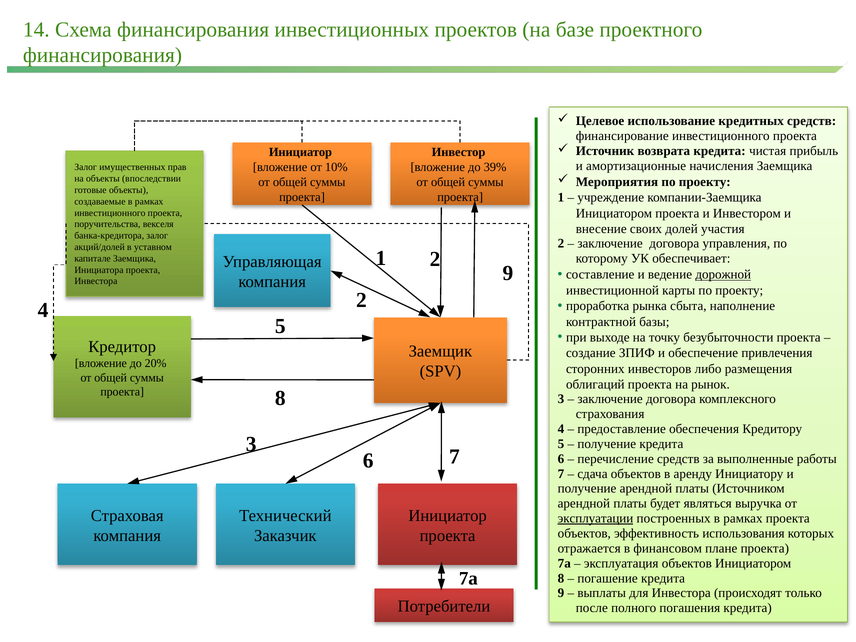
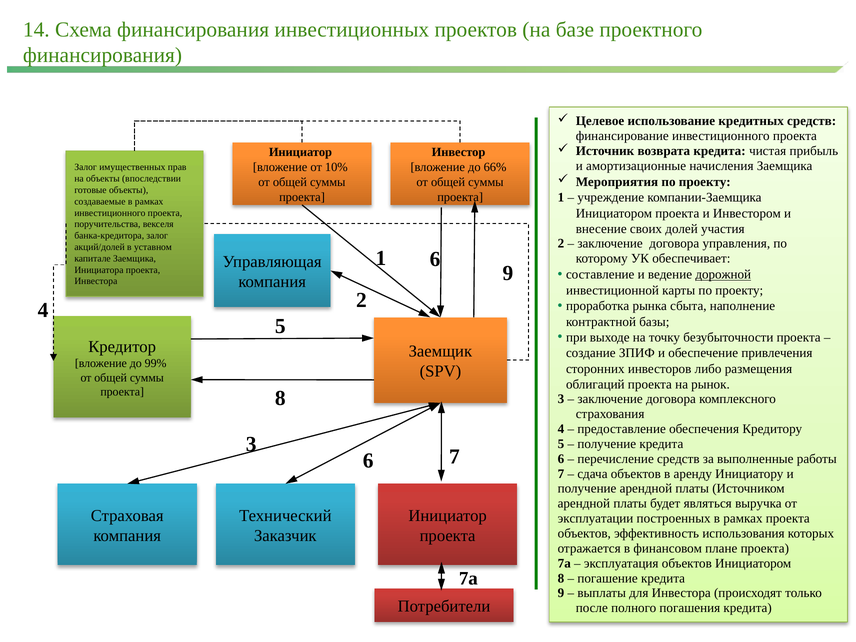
39%: 39% -> 66%
1 2: 2 -> 6
20%: 20% -> 99%
эксплуатации underline: present -> none
